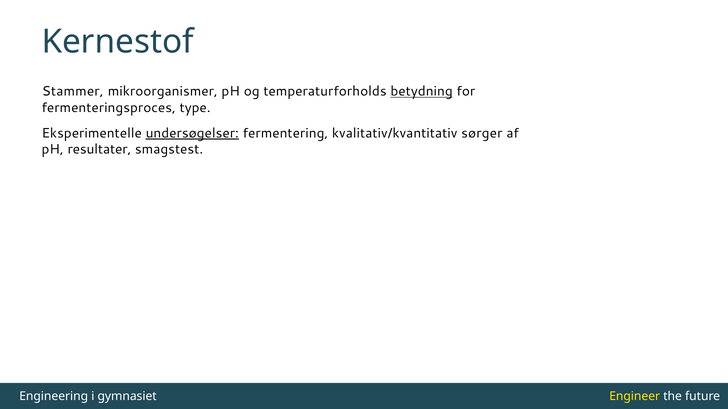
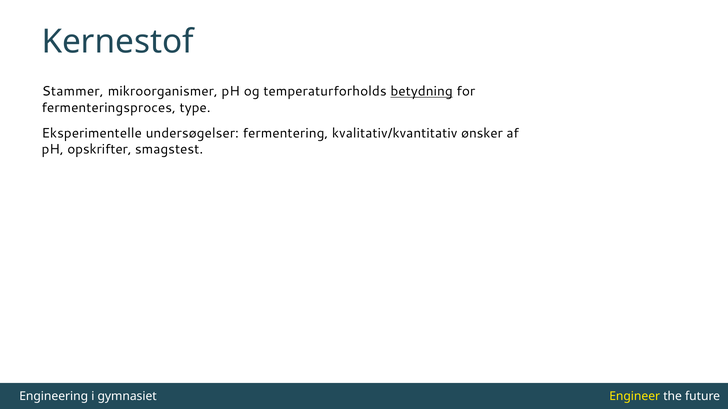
undersøgelser underline: present -> none
sørger: sørger -> ønsker
resultater: resultater -> opskrifter
